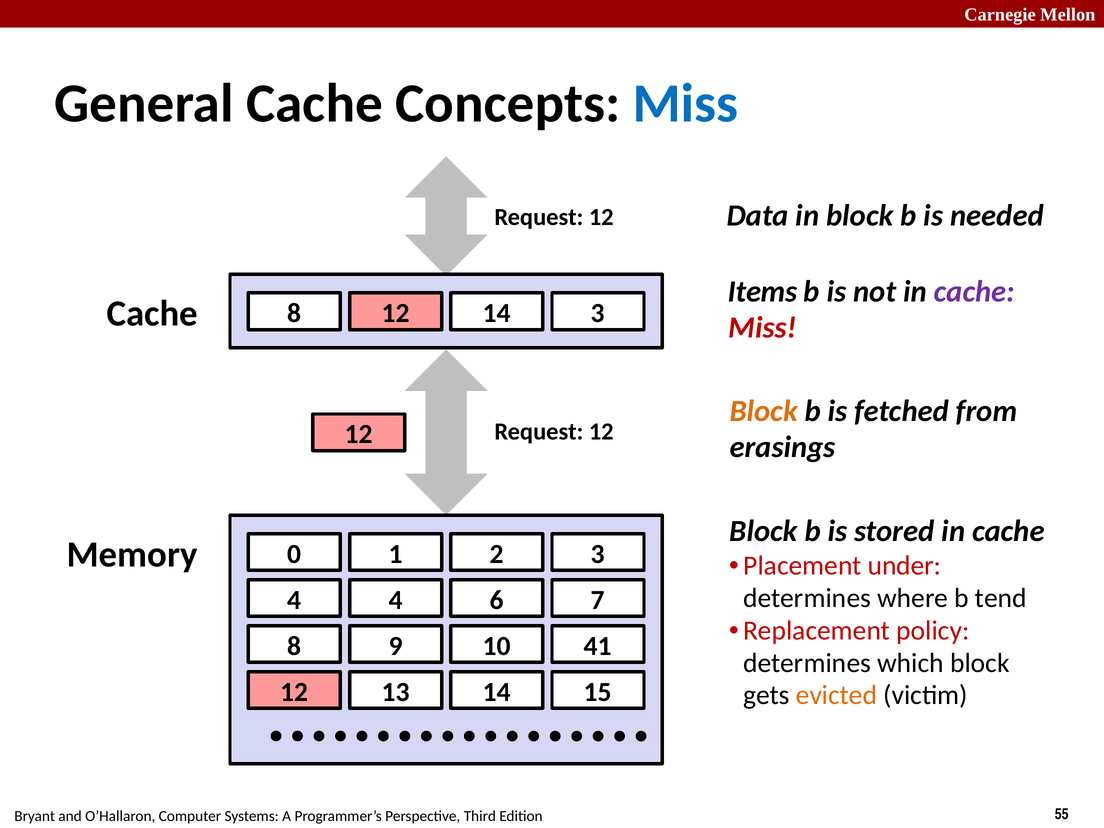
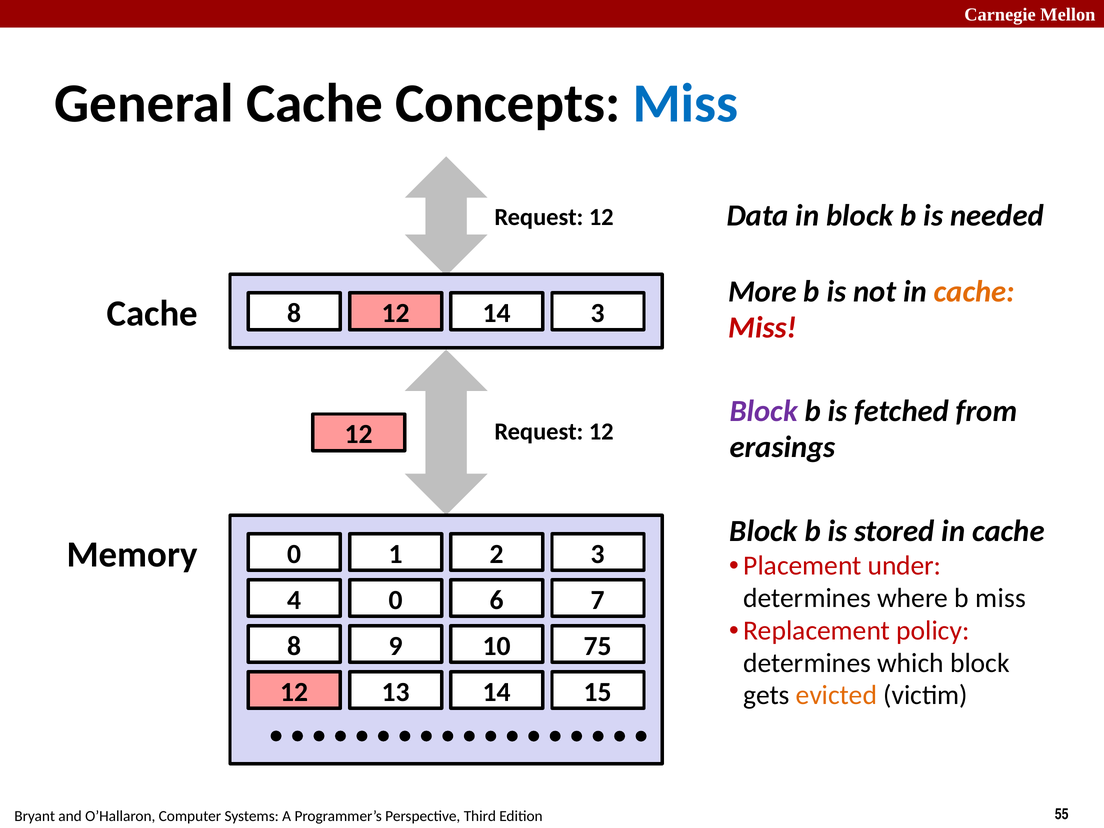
Items: Items -> More
cache at (974, 292) colour: purple -> orange
Block at (764, 411) colour: orange -> purple
b tend: tend -> miss
4 4: 4 -> 0
41: 41 -> 75
